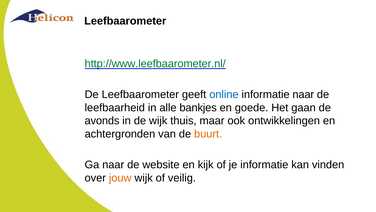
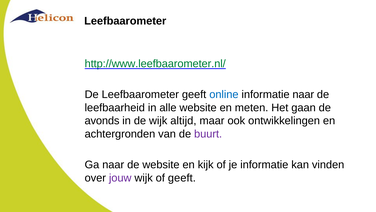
alle bankjes: bankjes -> website
goede: goede -> meten
thuis: thuis -> altijd
buurt colour: orange -> purple
jouw colour: orange -> purple
of veilig: veilig -> geeft
